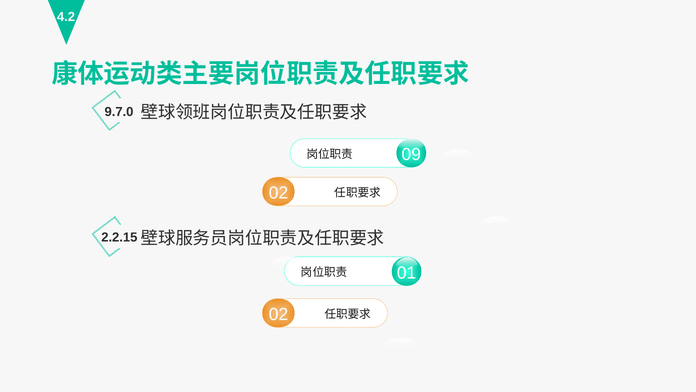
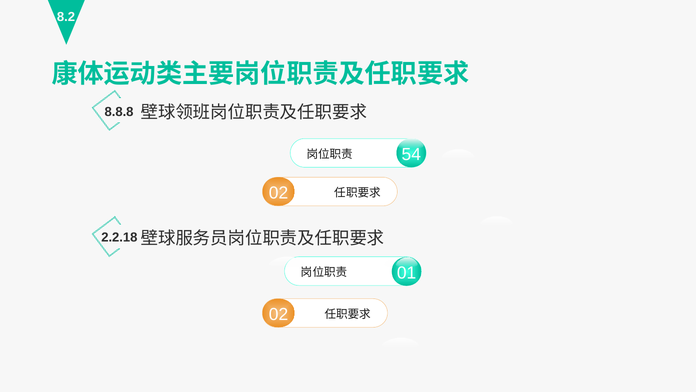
4.2: 4.2 -> 8.2
9.7.0: 9.7.0 -> 8.8.8
09: 09 -> 54
2.2.15: 2.2.15 -> 2.2.18
